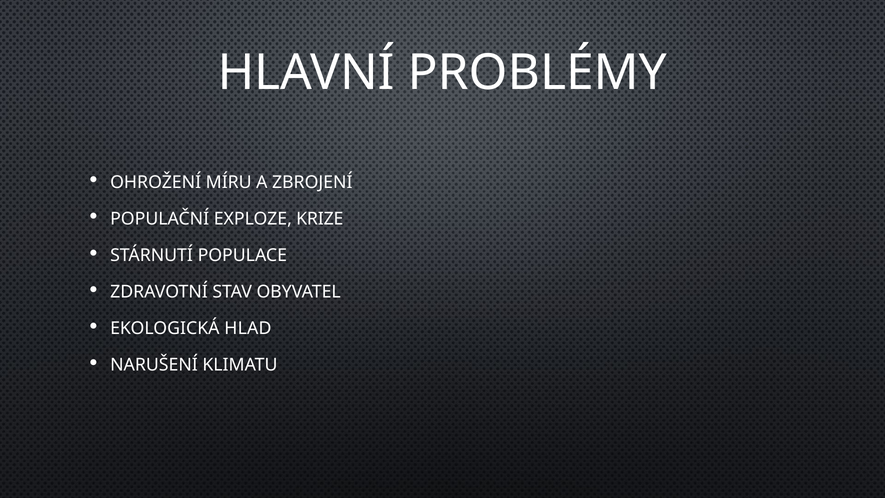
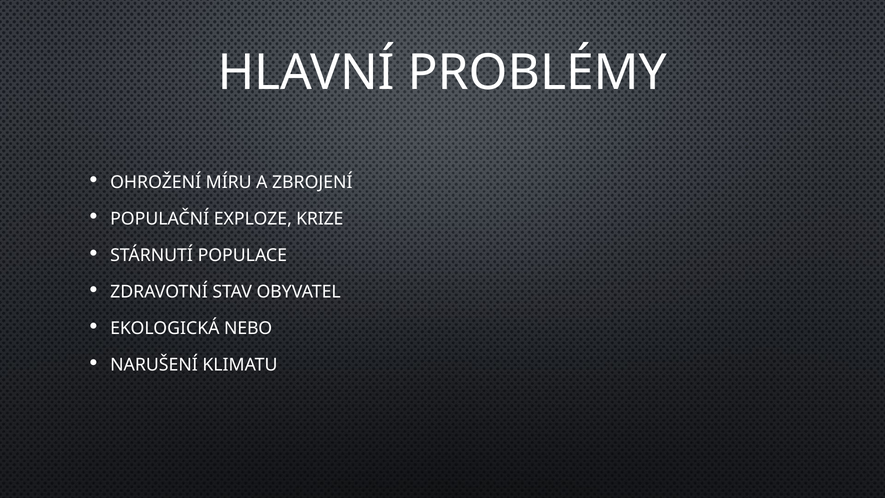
HLAD: HLAD -> NEBO
